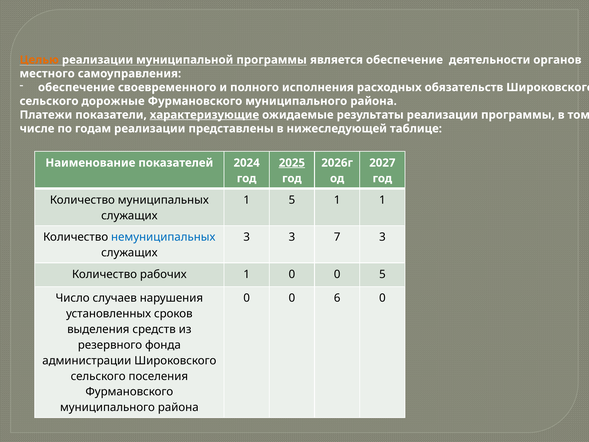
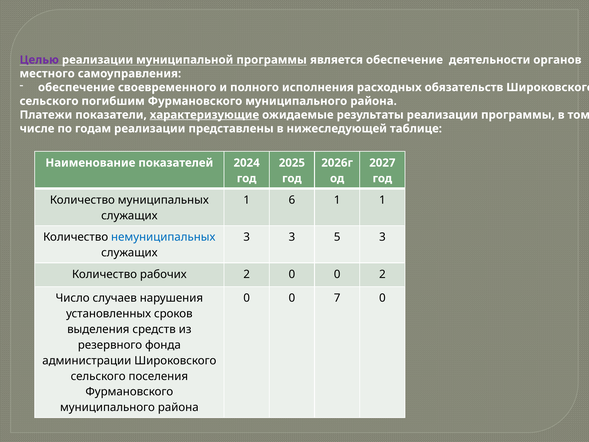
Целью colour: orange -> purple
дорожные: дорожные -> погибшим
2025 underline: present -> none
1 5: 5 -> 6
7: 7 -> 5
рабочих 1: 1 -> 2
0 5: 5 -> 2
6: 6 -> 7
